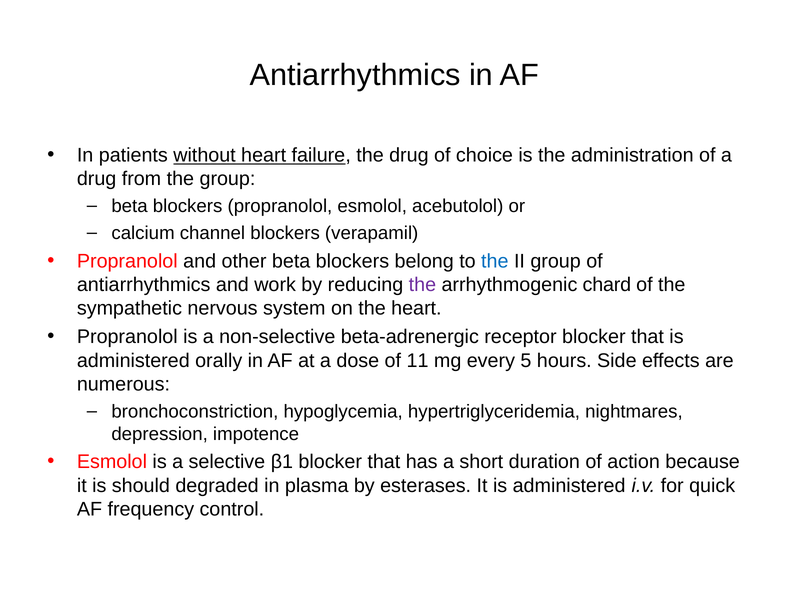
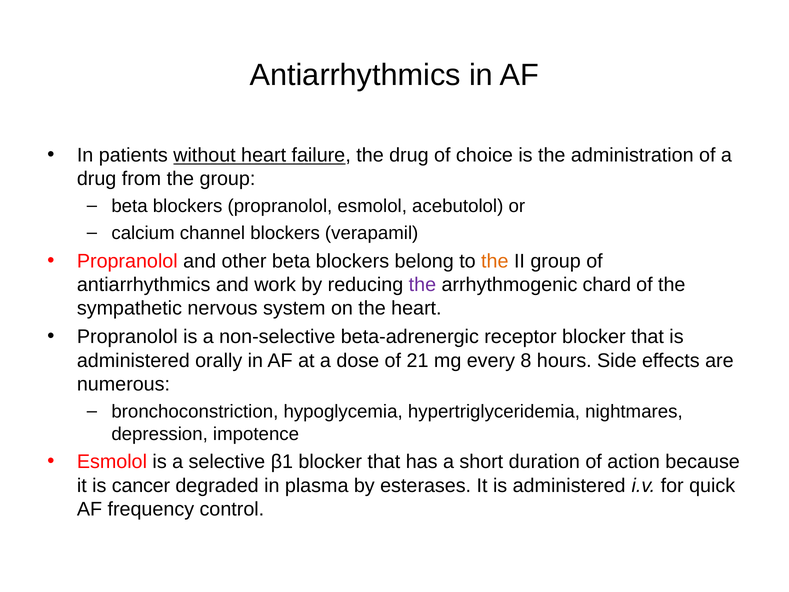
the at (495, 261) colour: blue -> orange
11: 11 -> 21
5: 5 -> 8
should: should -> cancer
